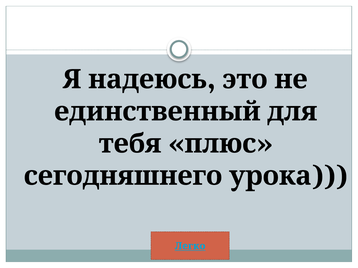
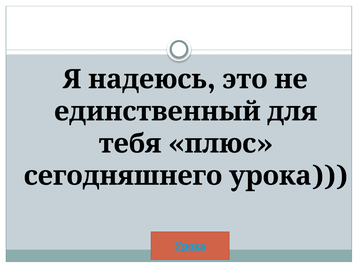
Легко at (190, 246): Легко -> Урока
